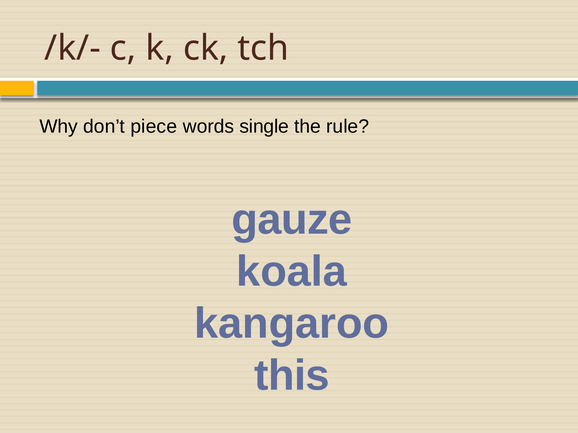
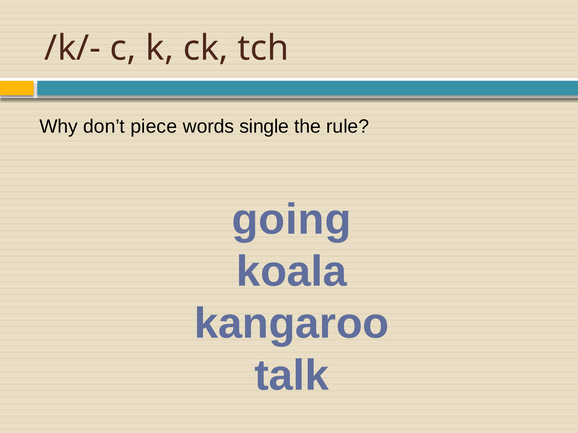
gauze: gauze -> going
this: this -> talk
